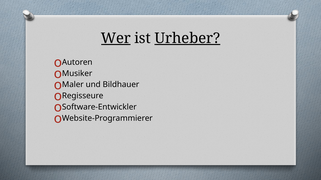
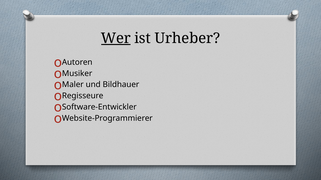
Urheber underline: present -> none
